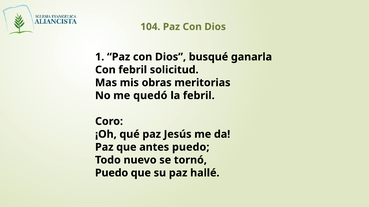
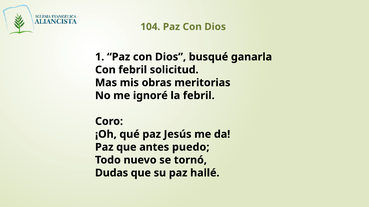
quedó: quedó -> ignoré
Puedo at (112, 173): Puedo -> Dudas
